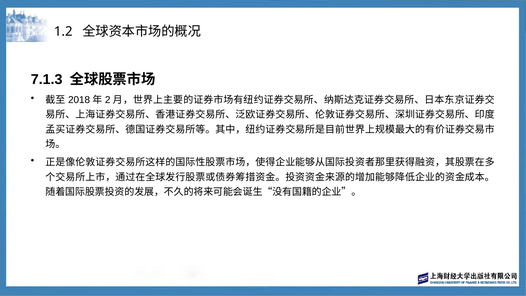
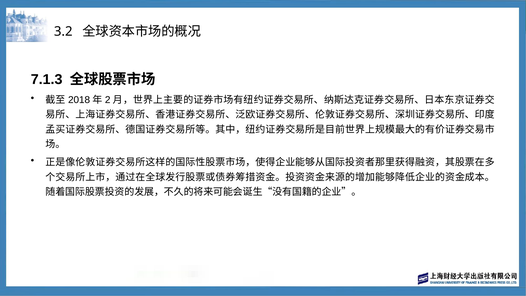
1.2: 1.2 -> 3.2
